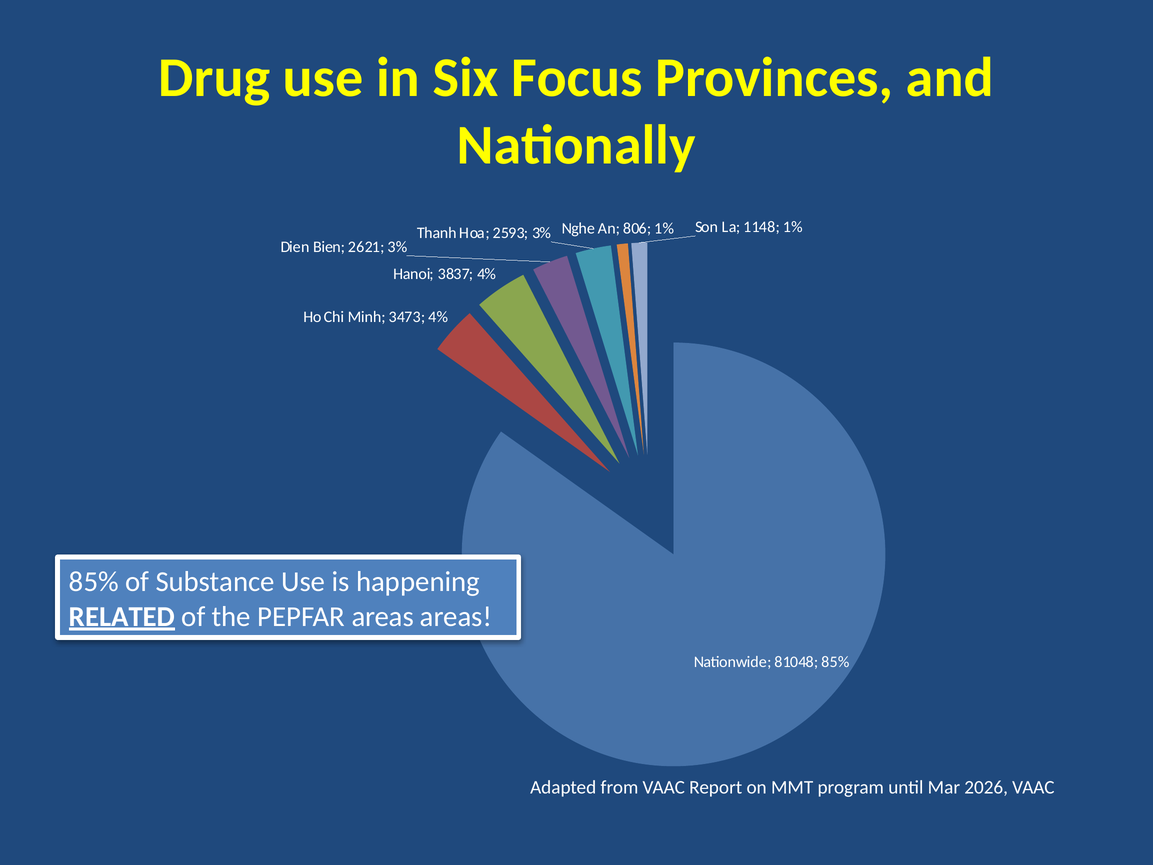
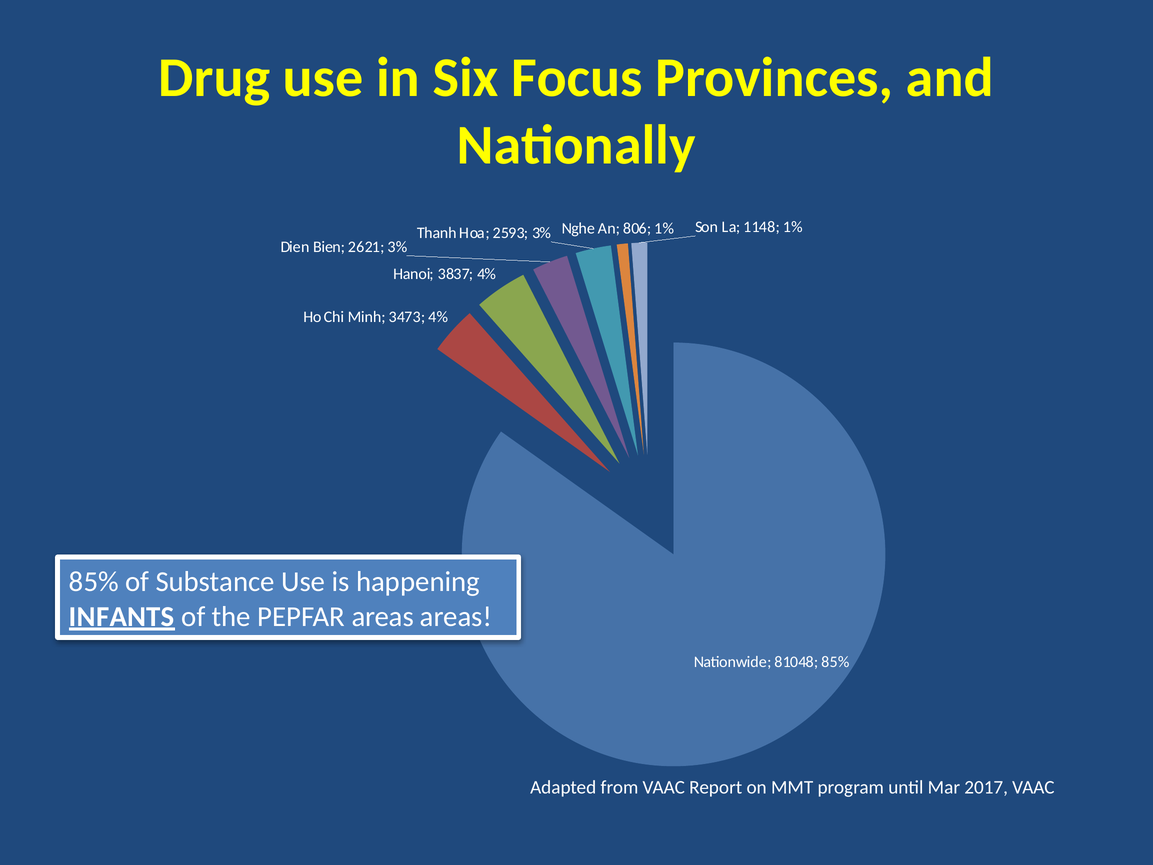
RELATED: RELATED -> INFANTS
2026: 2026 -> 2017
